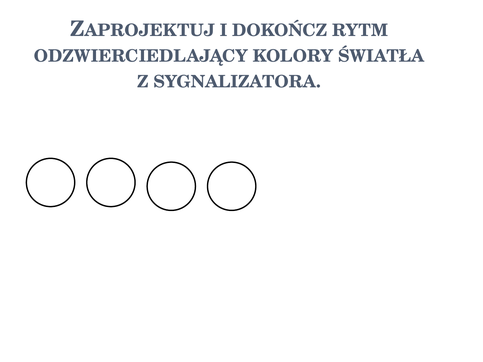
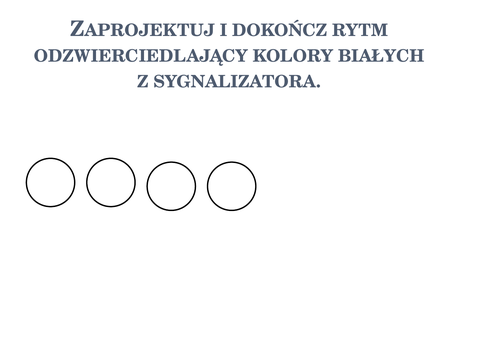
ŚWIATŁA: ŚWIATŁA -> BIAŁYCH
